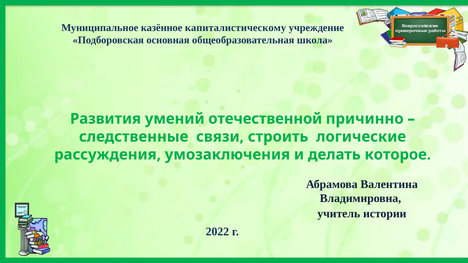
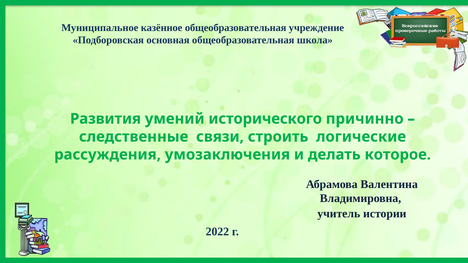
казённое капиталистическому: капиталистическому -> общеобразовательная
отечественной: отечественной -> исторического
